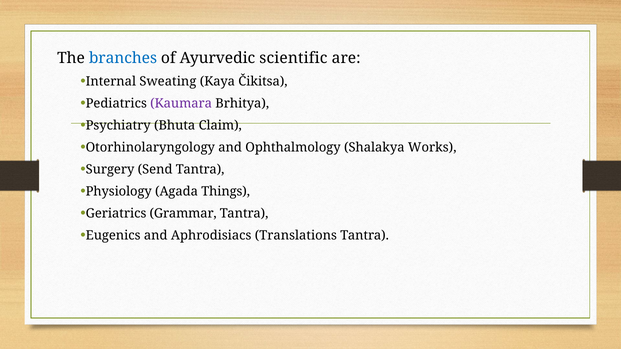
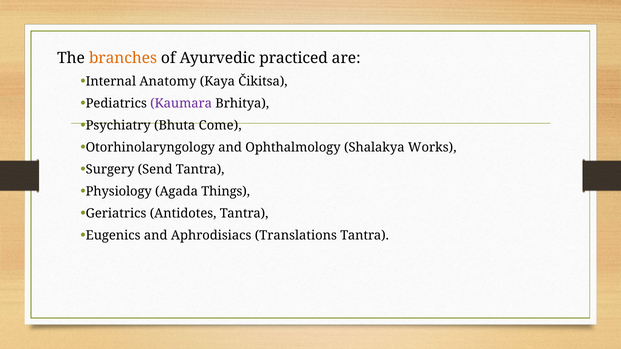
branches colour: blue -> orange
scientific: scientific -> practiced
Sweating: Sweating -> Anatomy
Claim: Claim -> Come
Grammar: Grammar -> Antidotes
